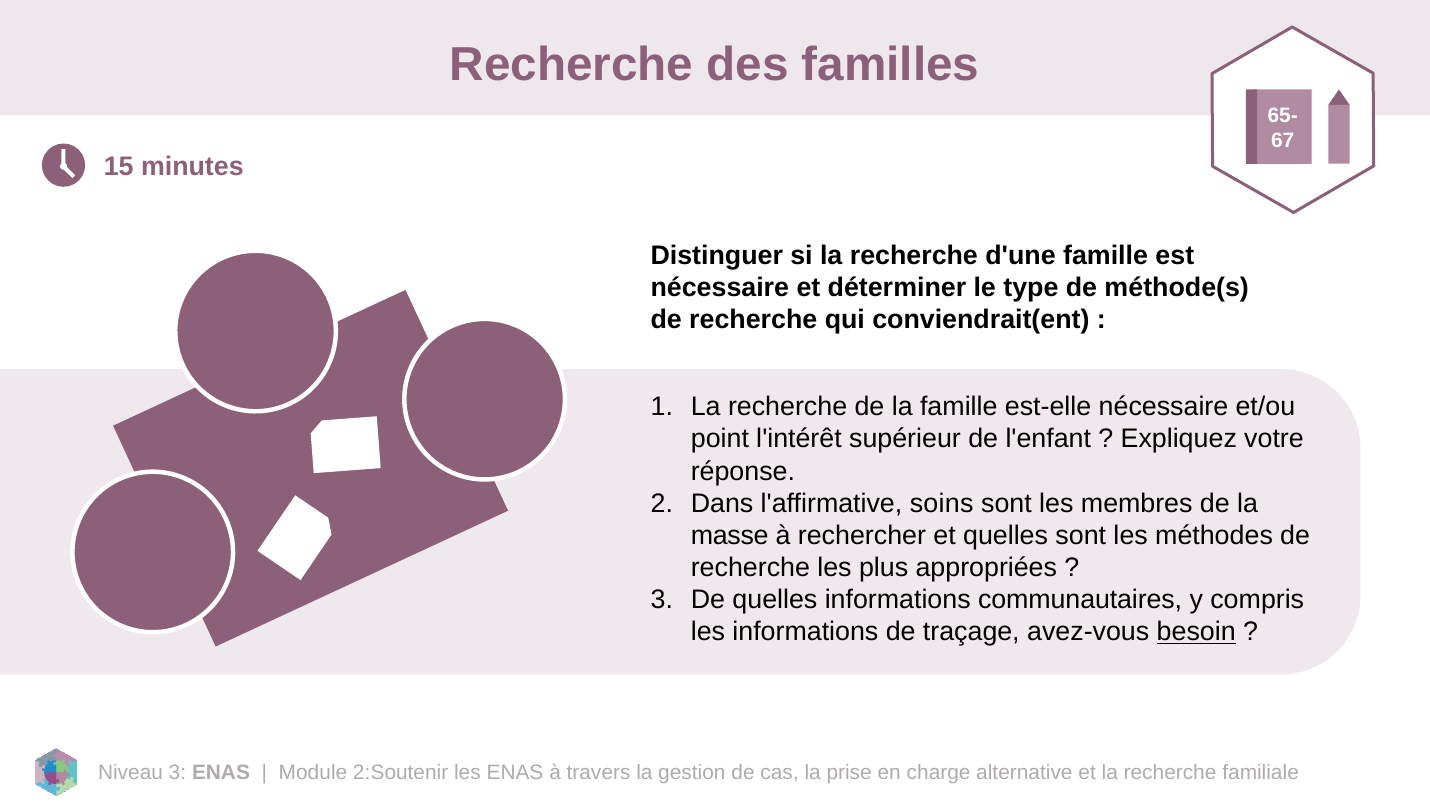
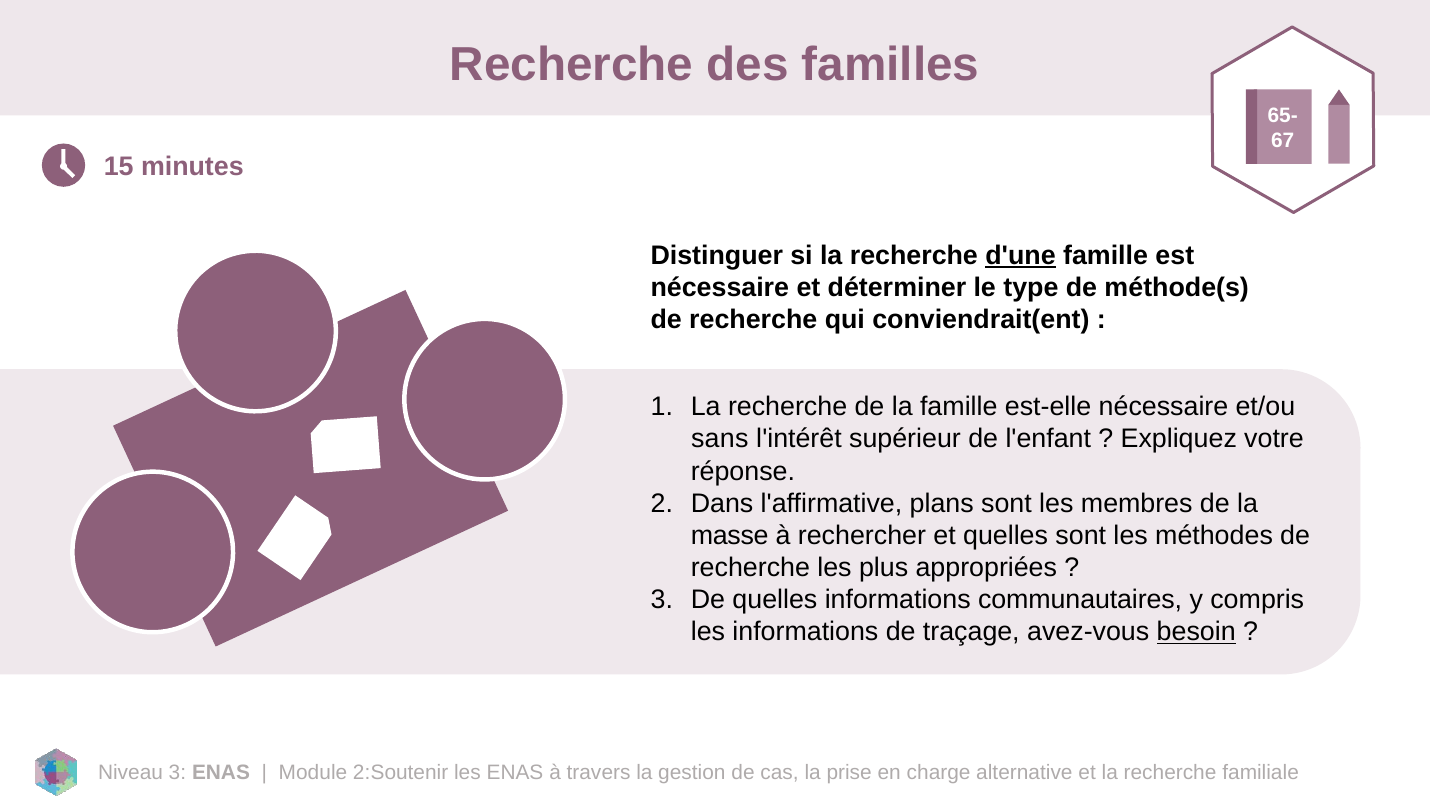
d'une underline: none -> present
point: point -> sans
soins: soins -> plans
